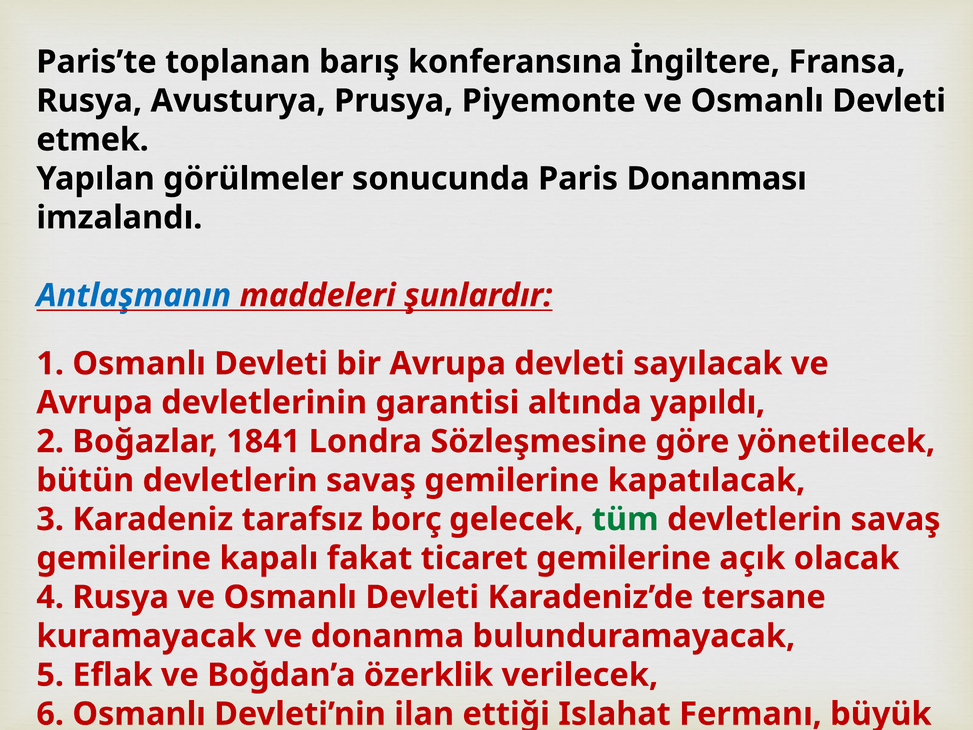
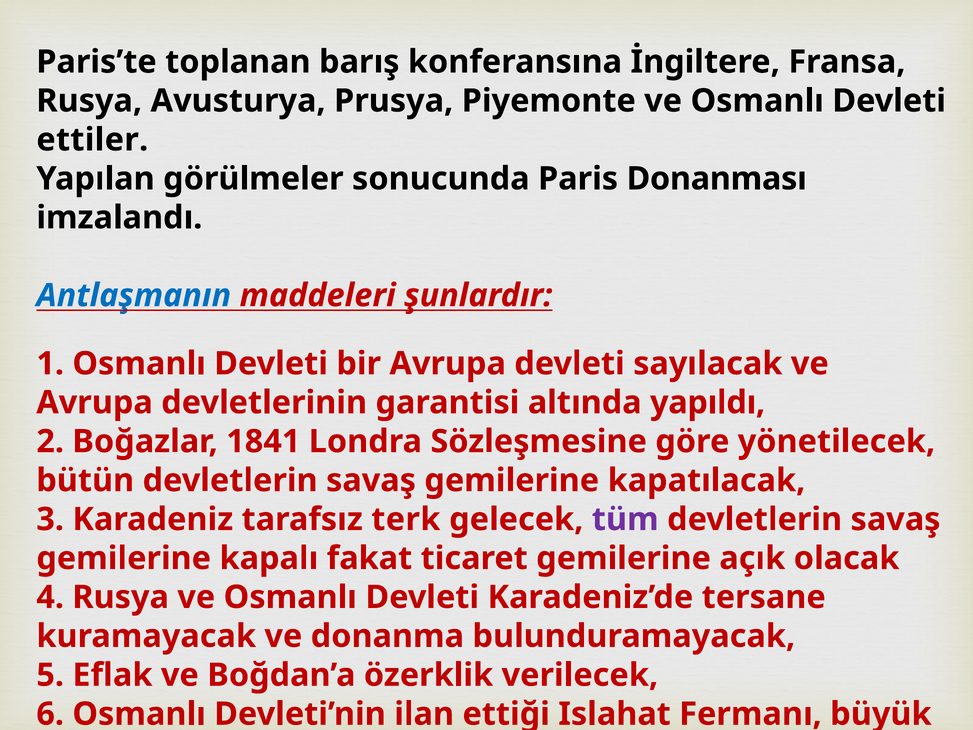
etmek: etmek -> ettiler
borç: borç -> terk
tüm colour: green -> purple
